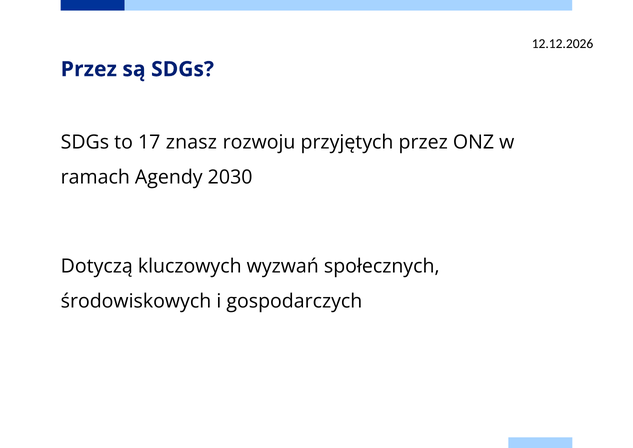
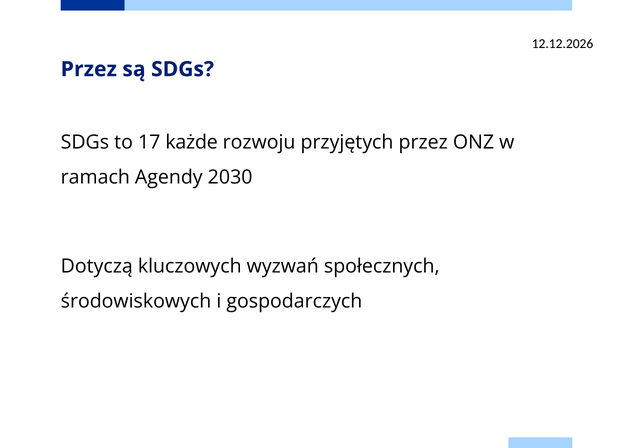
znasz: znasz -> każde
